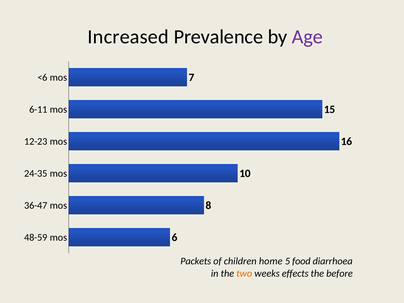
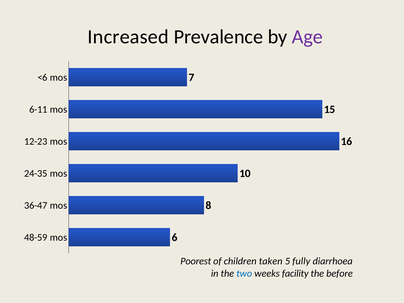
Packets: Packets -> Poorest
home: home -> taken
food: food -> fully
two colour: orange -> blue
effects: effects -> facility
